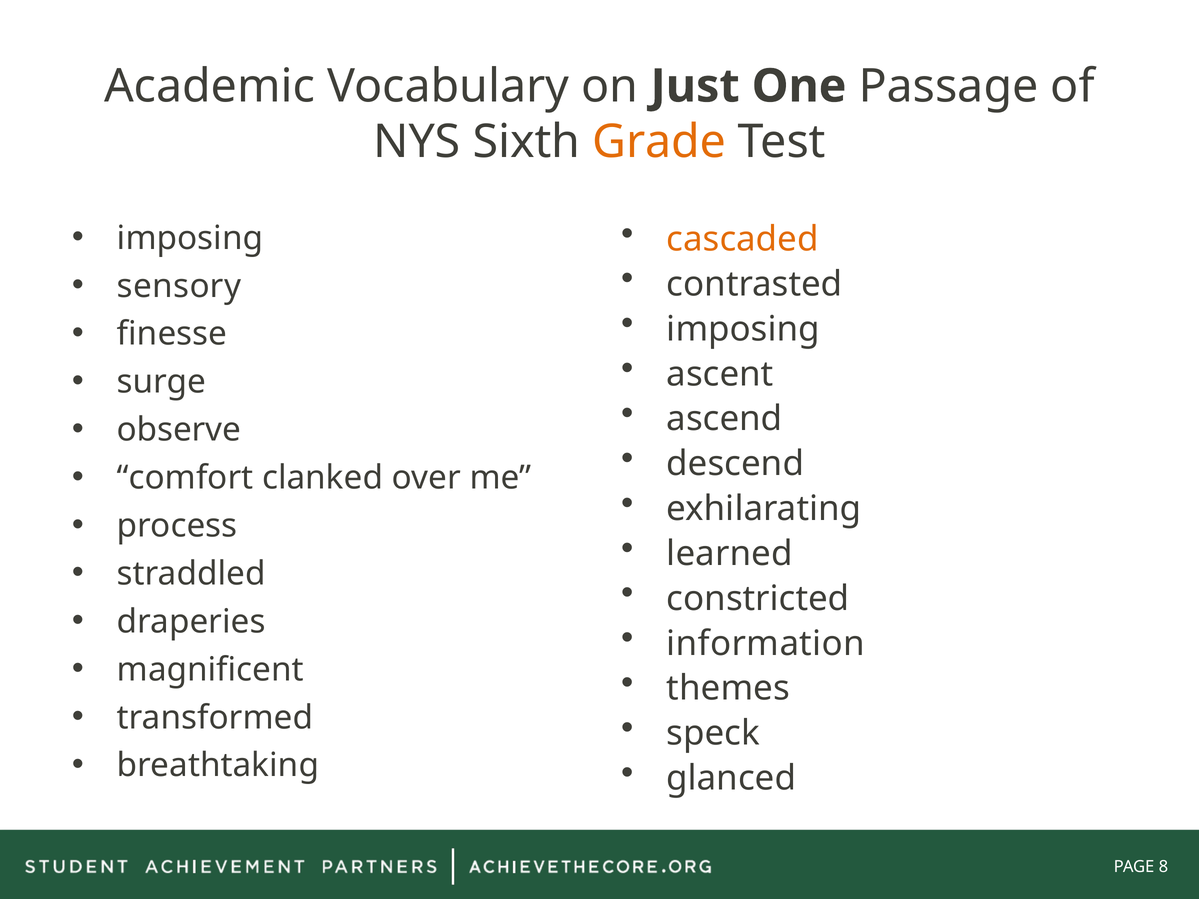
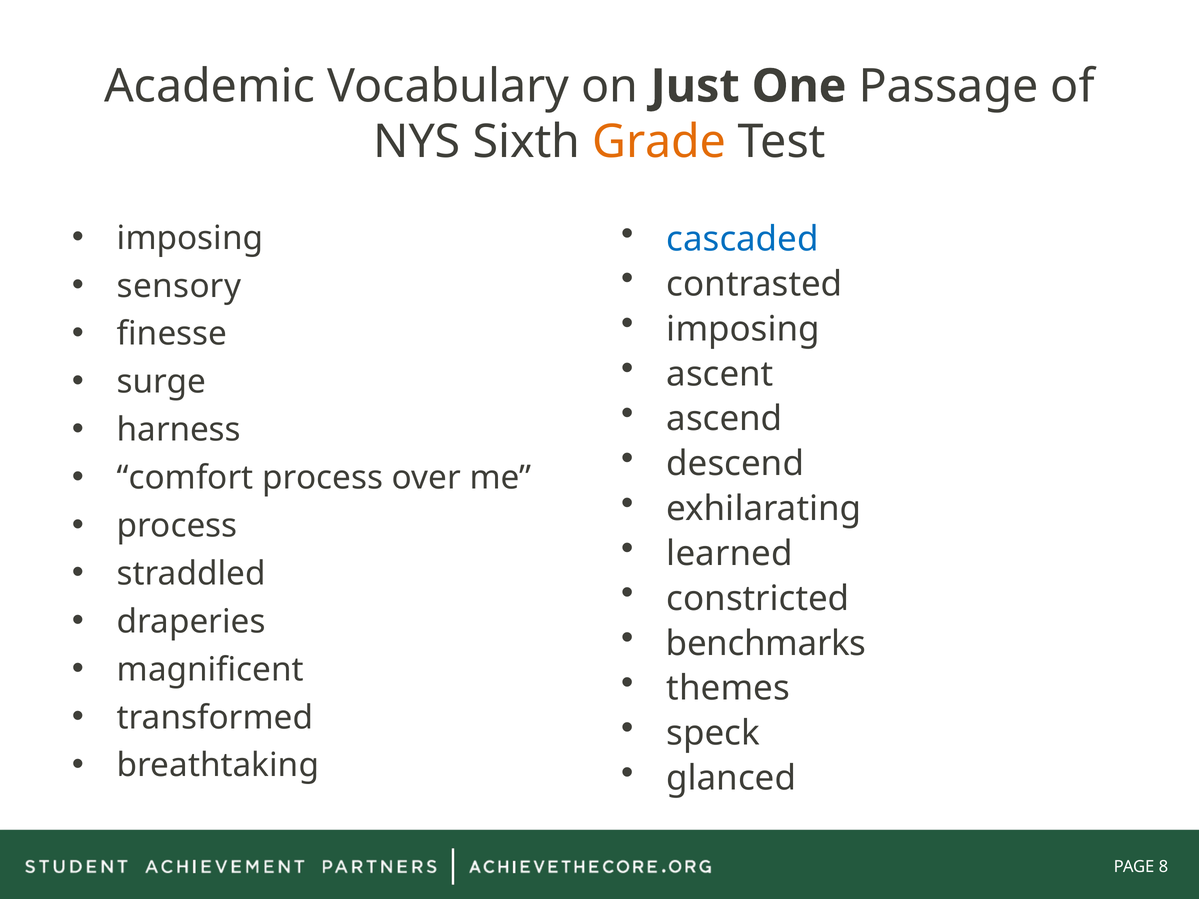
cascaded colour: orange -> blue
observe: observe -> harness
comfort clanked: clanked -> process
information: information -> benchmarks
